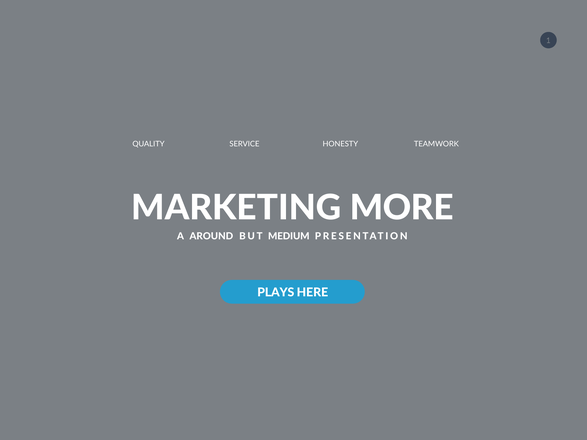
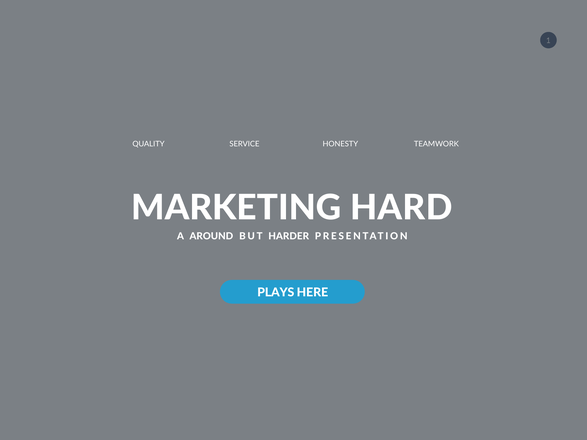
MORE: MORE -> HARD
MEDIUM: MEDIUM -> HARDER
